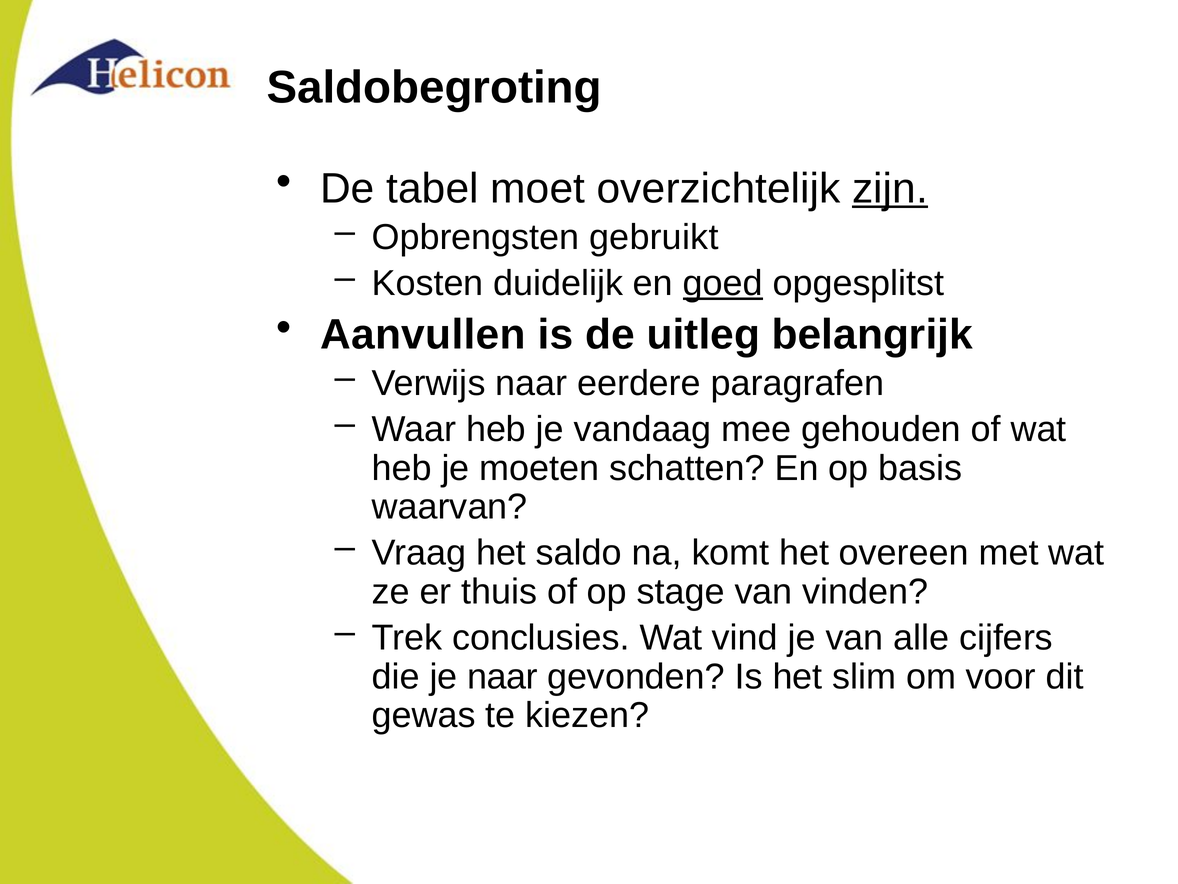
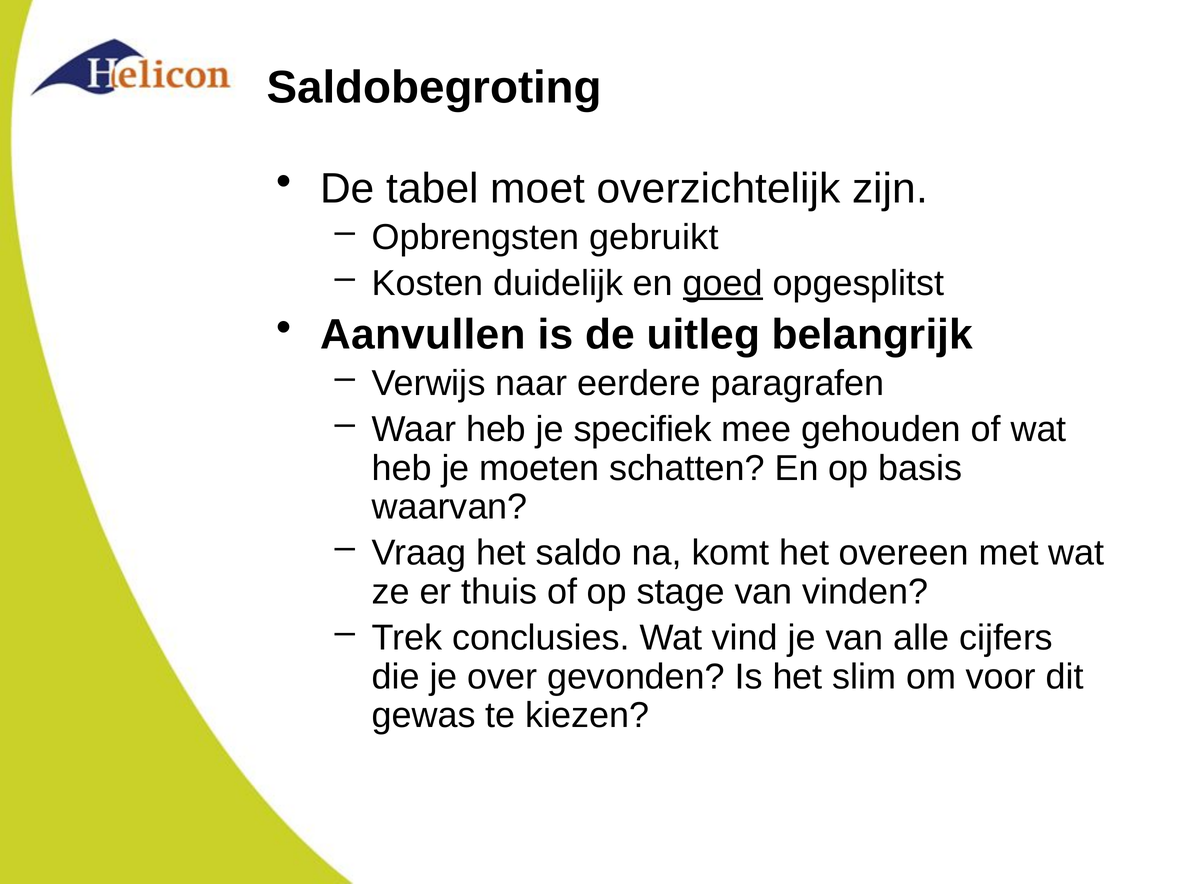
zijn underline: present -> none
vandaag: vandaag -> specifiek
je naar: naar -> over
